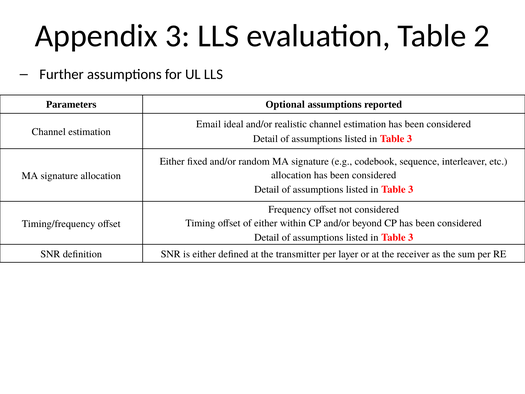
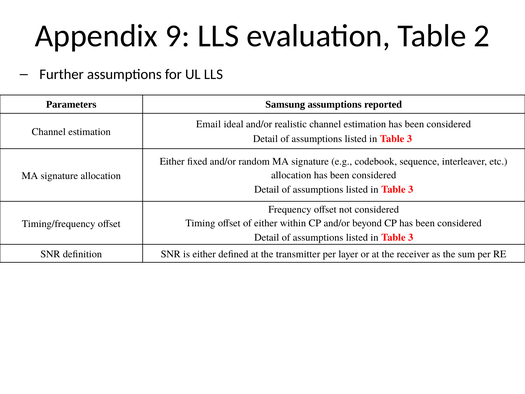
Appendix 3: 3 -> 9
Optional: Optional -> Samsung
